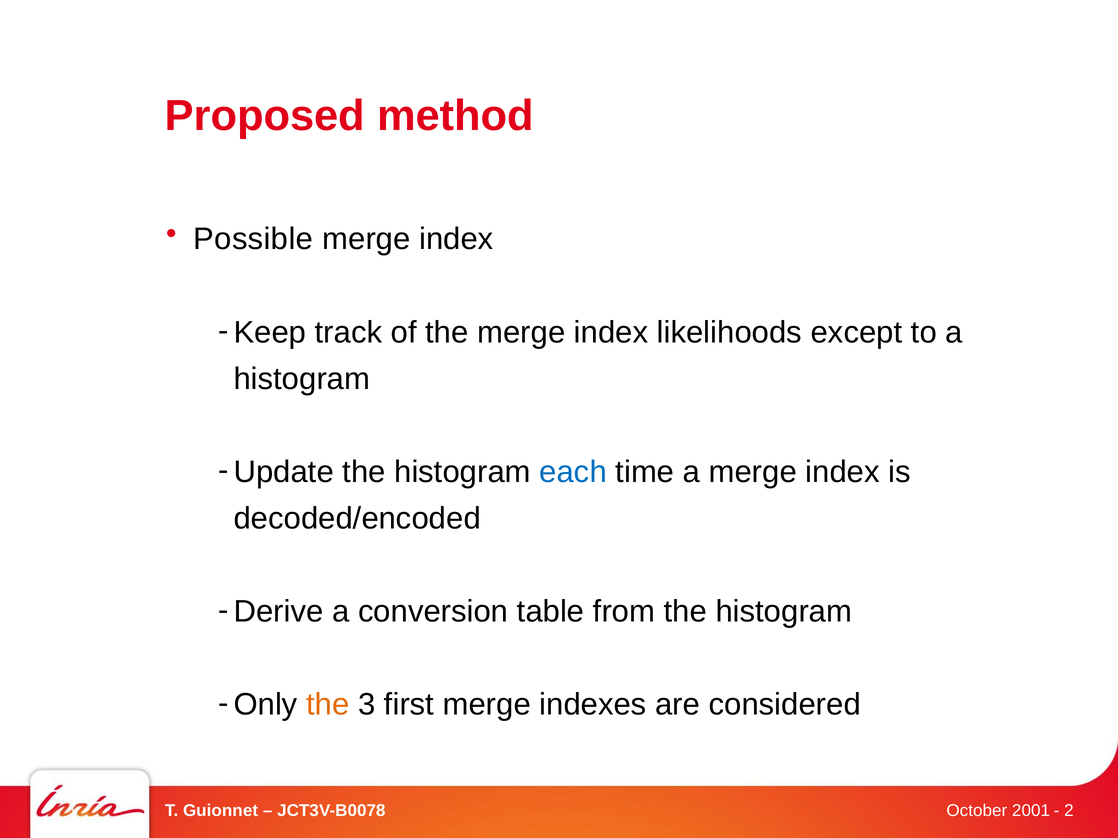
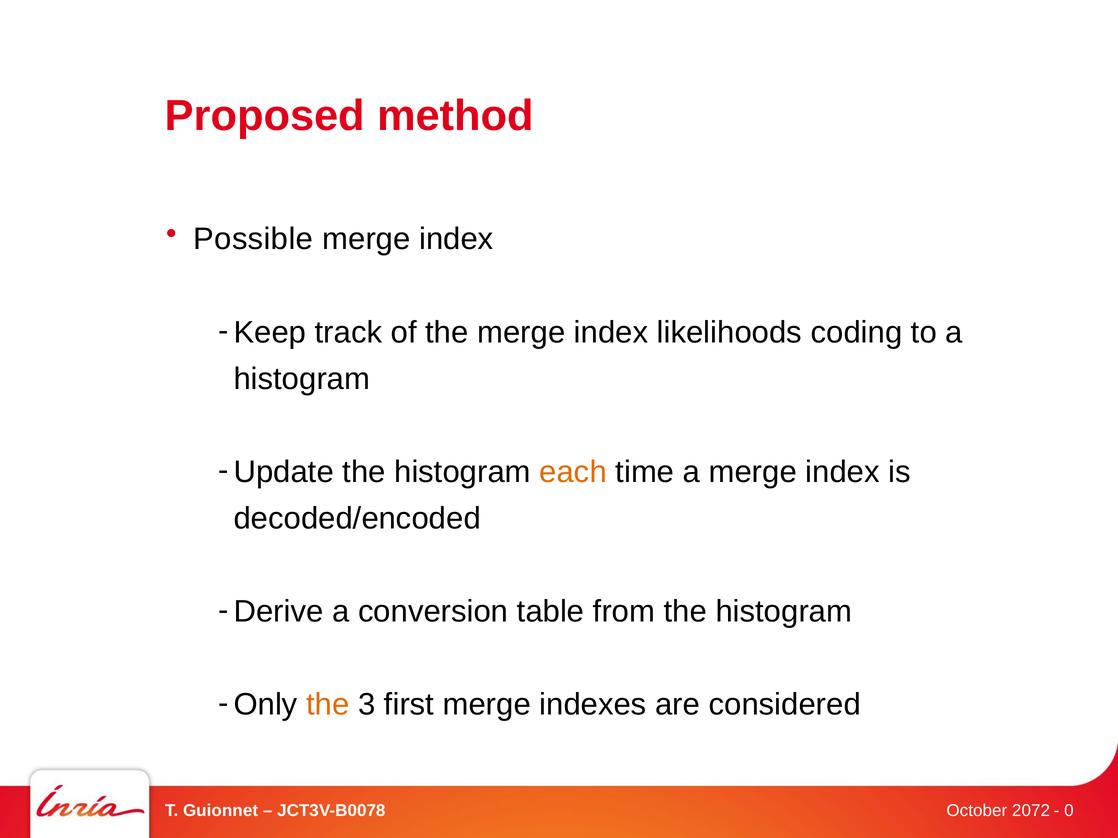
except: except -> coding
each colour: blue -> orange
2: 2 -> 0
2001: 2001 -> 2072
